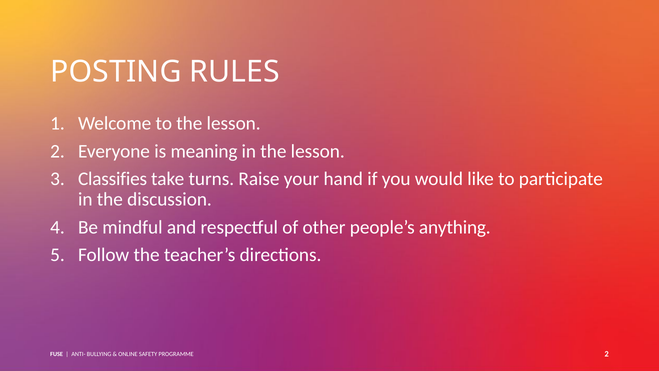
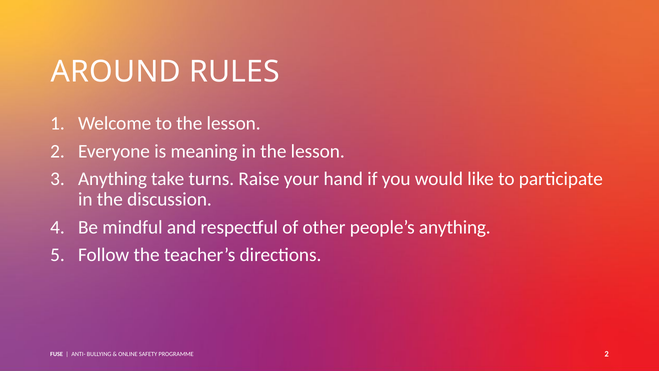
POSTING: POSTING -> AROUND
Classifies at (113, 179): Classifies -> Anything
